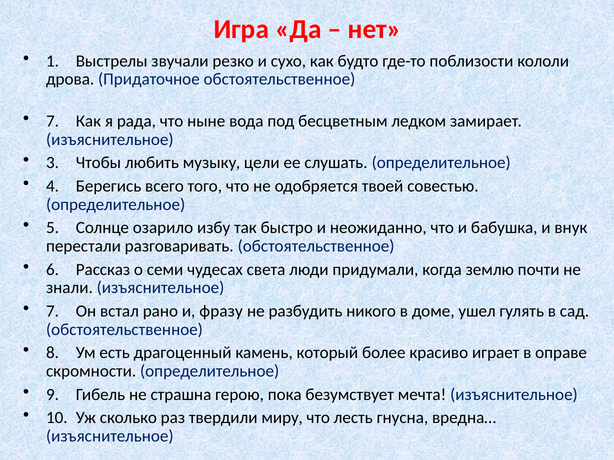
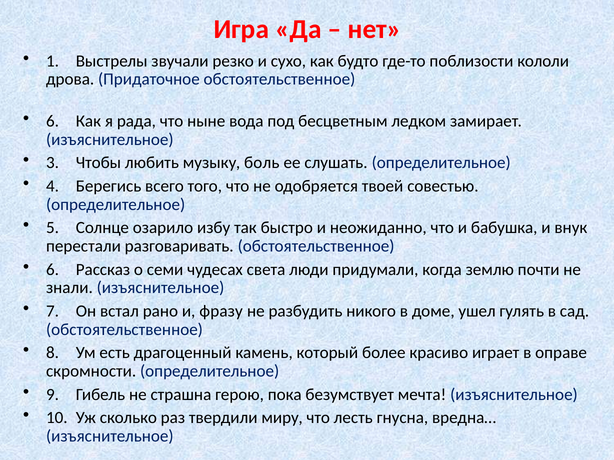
7 at (53, 121): 7 -> 6
цели: цели -> боль
